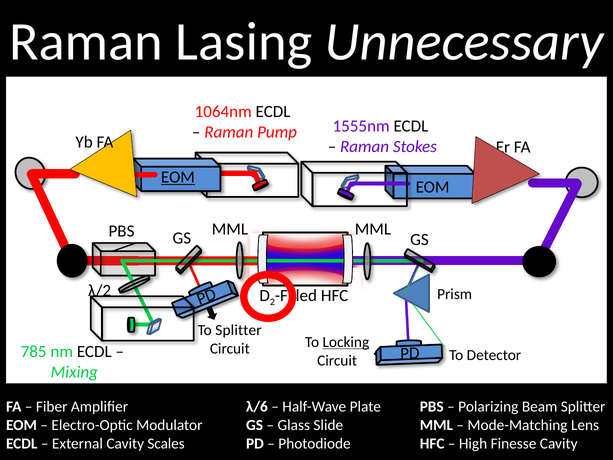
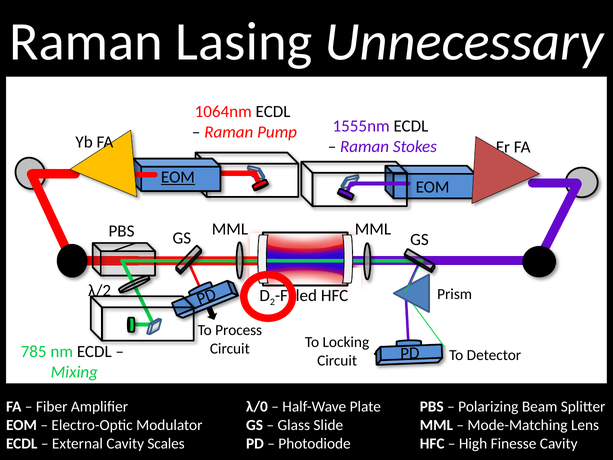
To Splitter: Splitter -> Process
Locking underline: present -> none
λ/6: λ/6 -> λ/0
